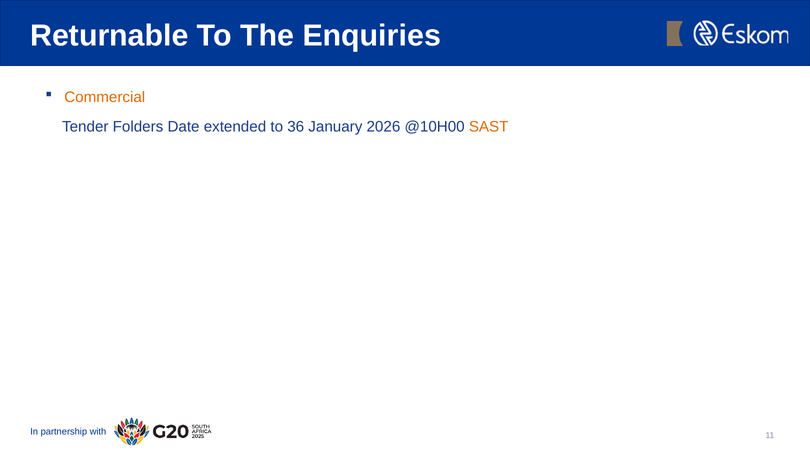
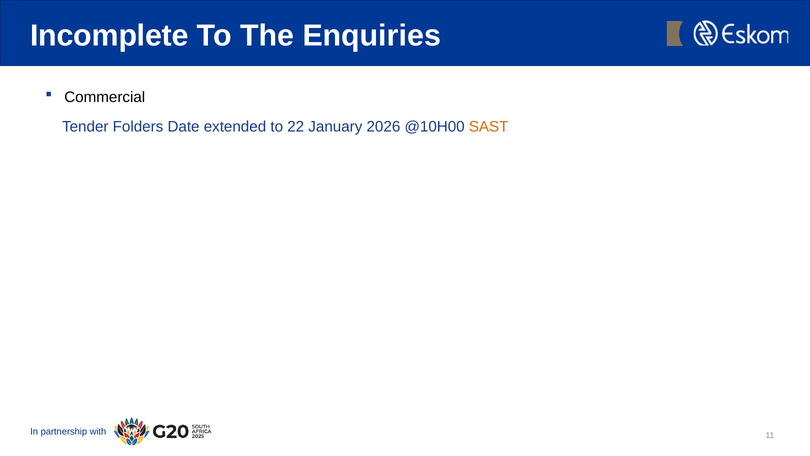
Returnable: Returnable -> Incomplete
Commercial colour: orange -> black
36: 36 -> 22
